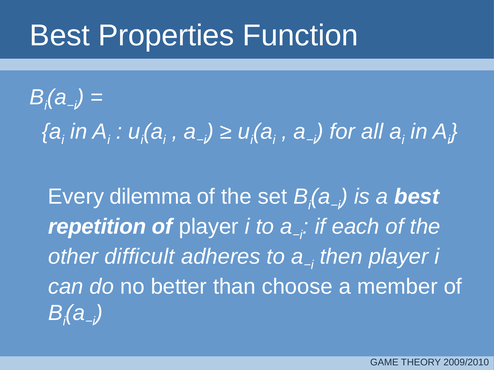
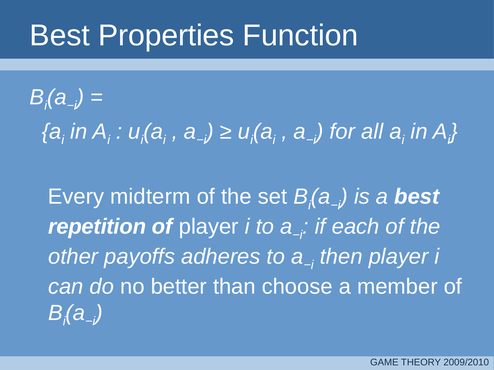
dilemma: dilemma -> midterm
difficult: difficult -> payoffs
